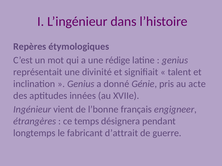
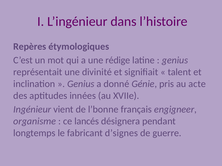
étrangères: étrangères -> organisme
temps: temps -> lancés
d’attrait: d’attrait -> d’signes
